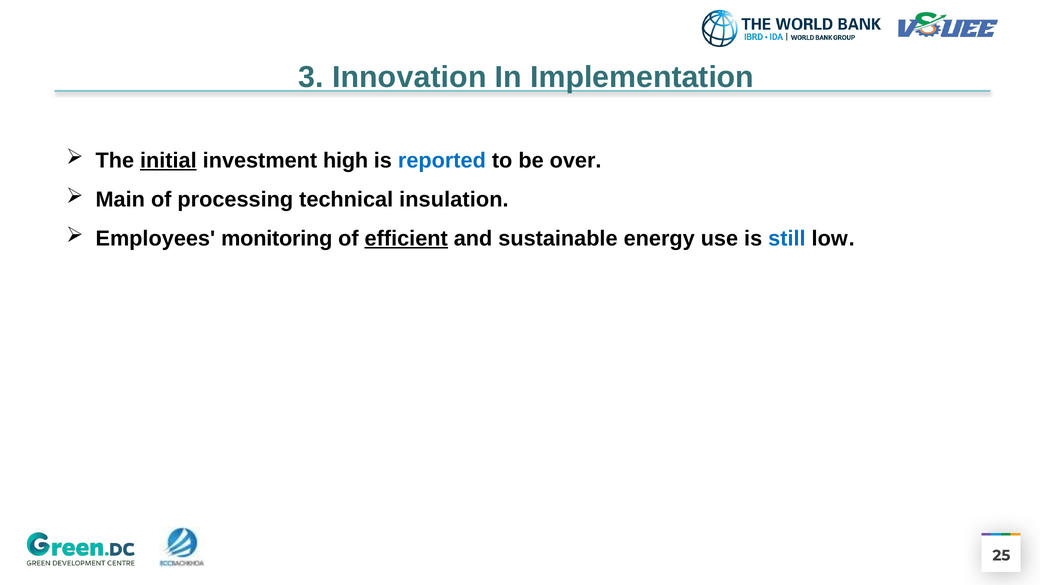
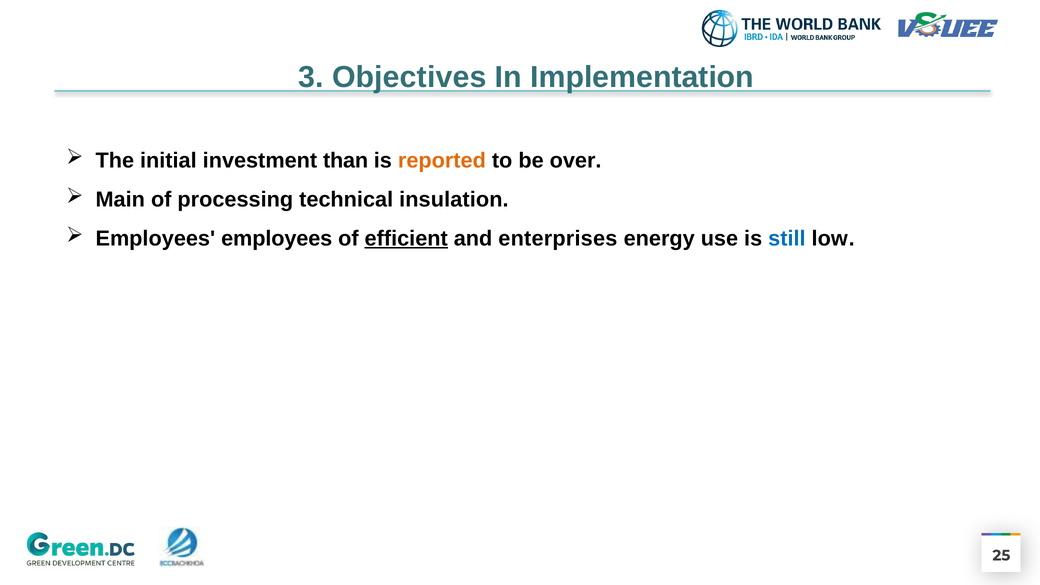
Innovation: Innovation -> Objectives
initial underline: present -> none
high: high -> than
reported colour: blue -> orange
Employees monitoring: monitoring -> employees
sustainable: sustainable -> enterprises
